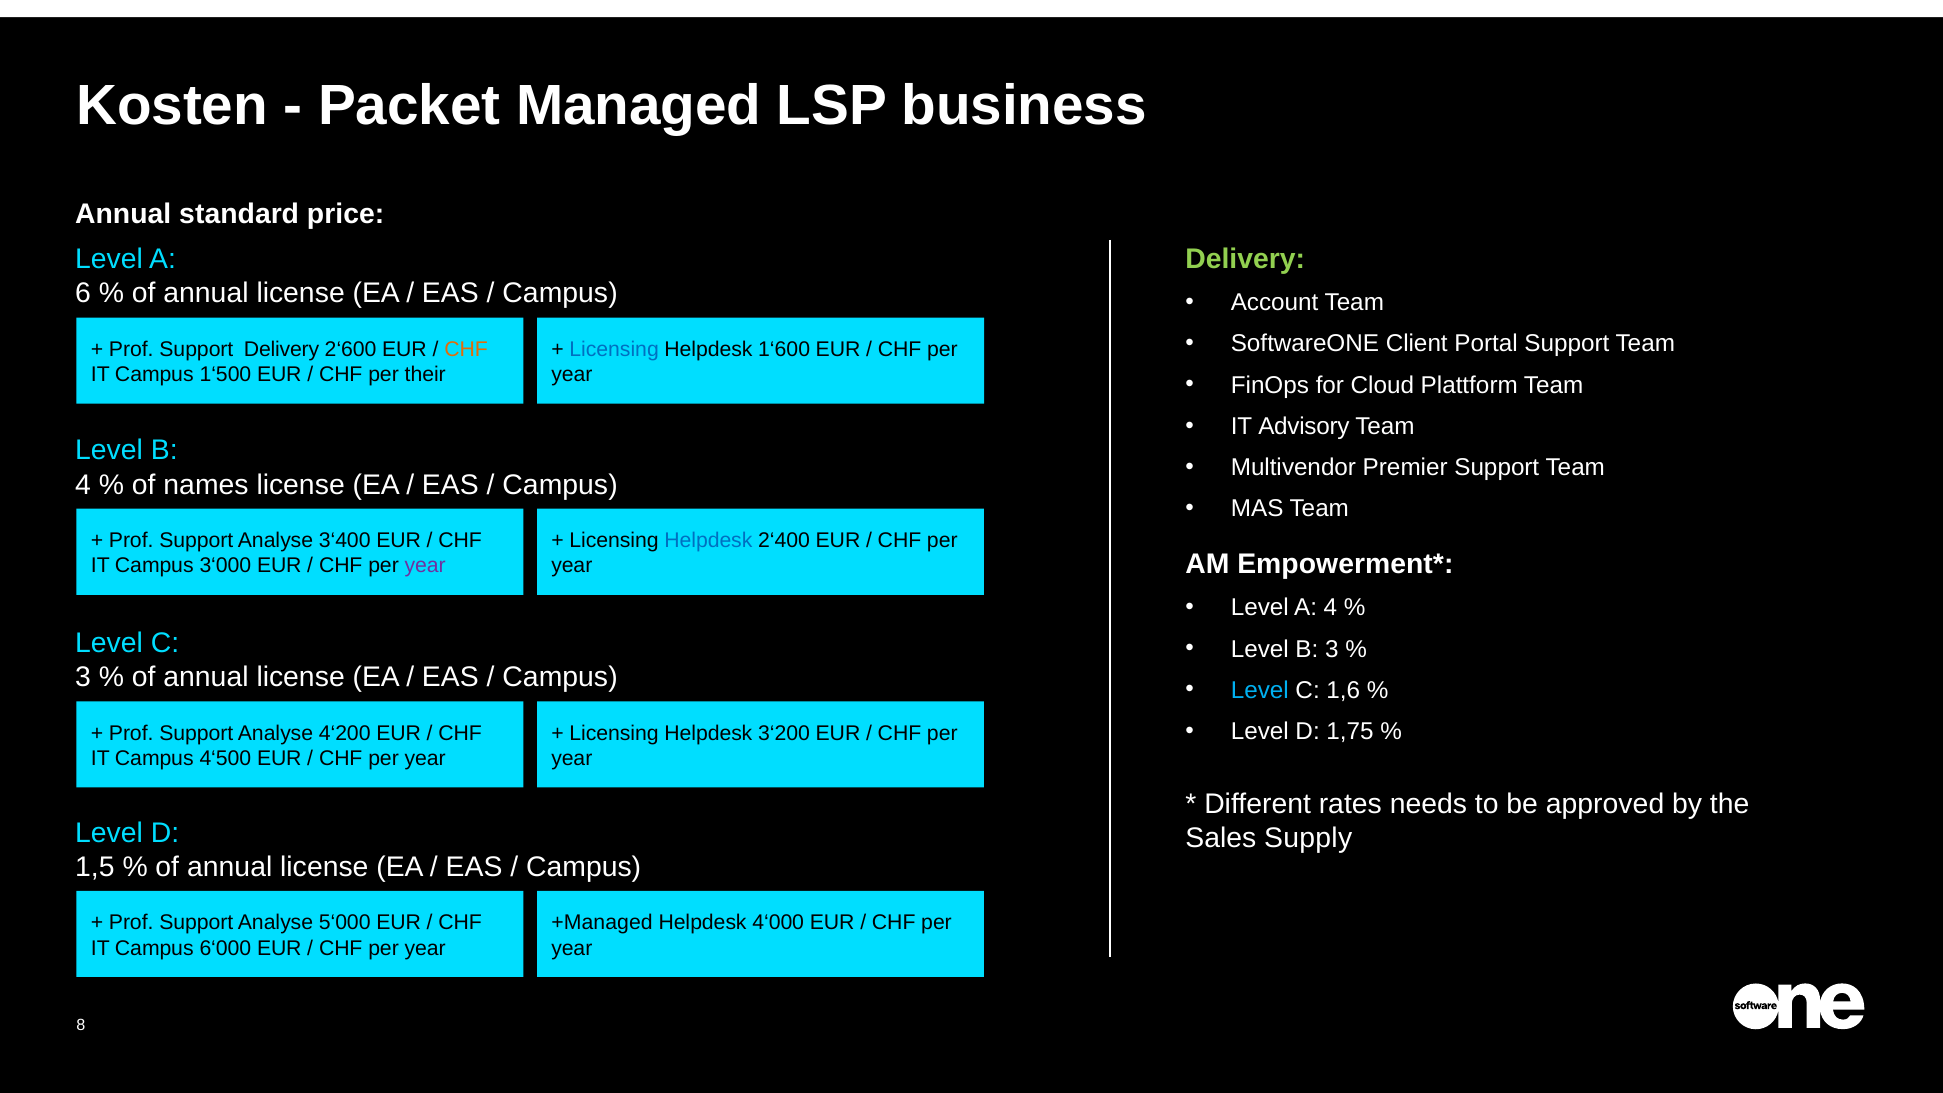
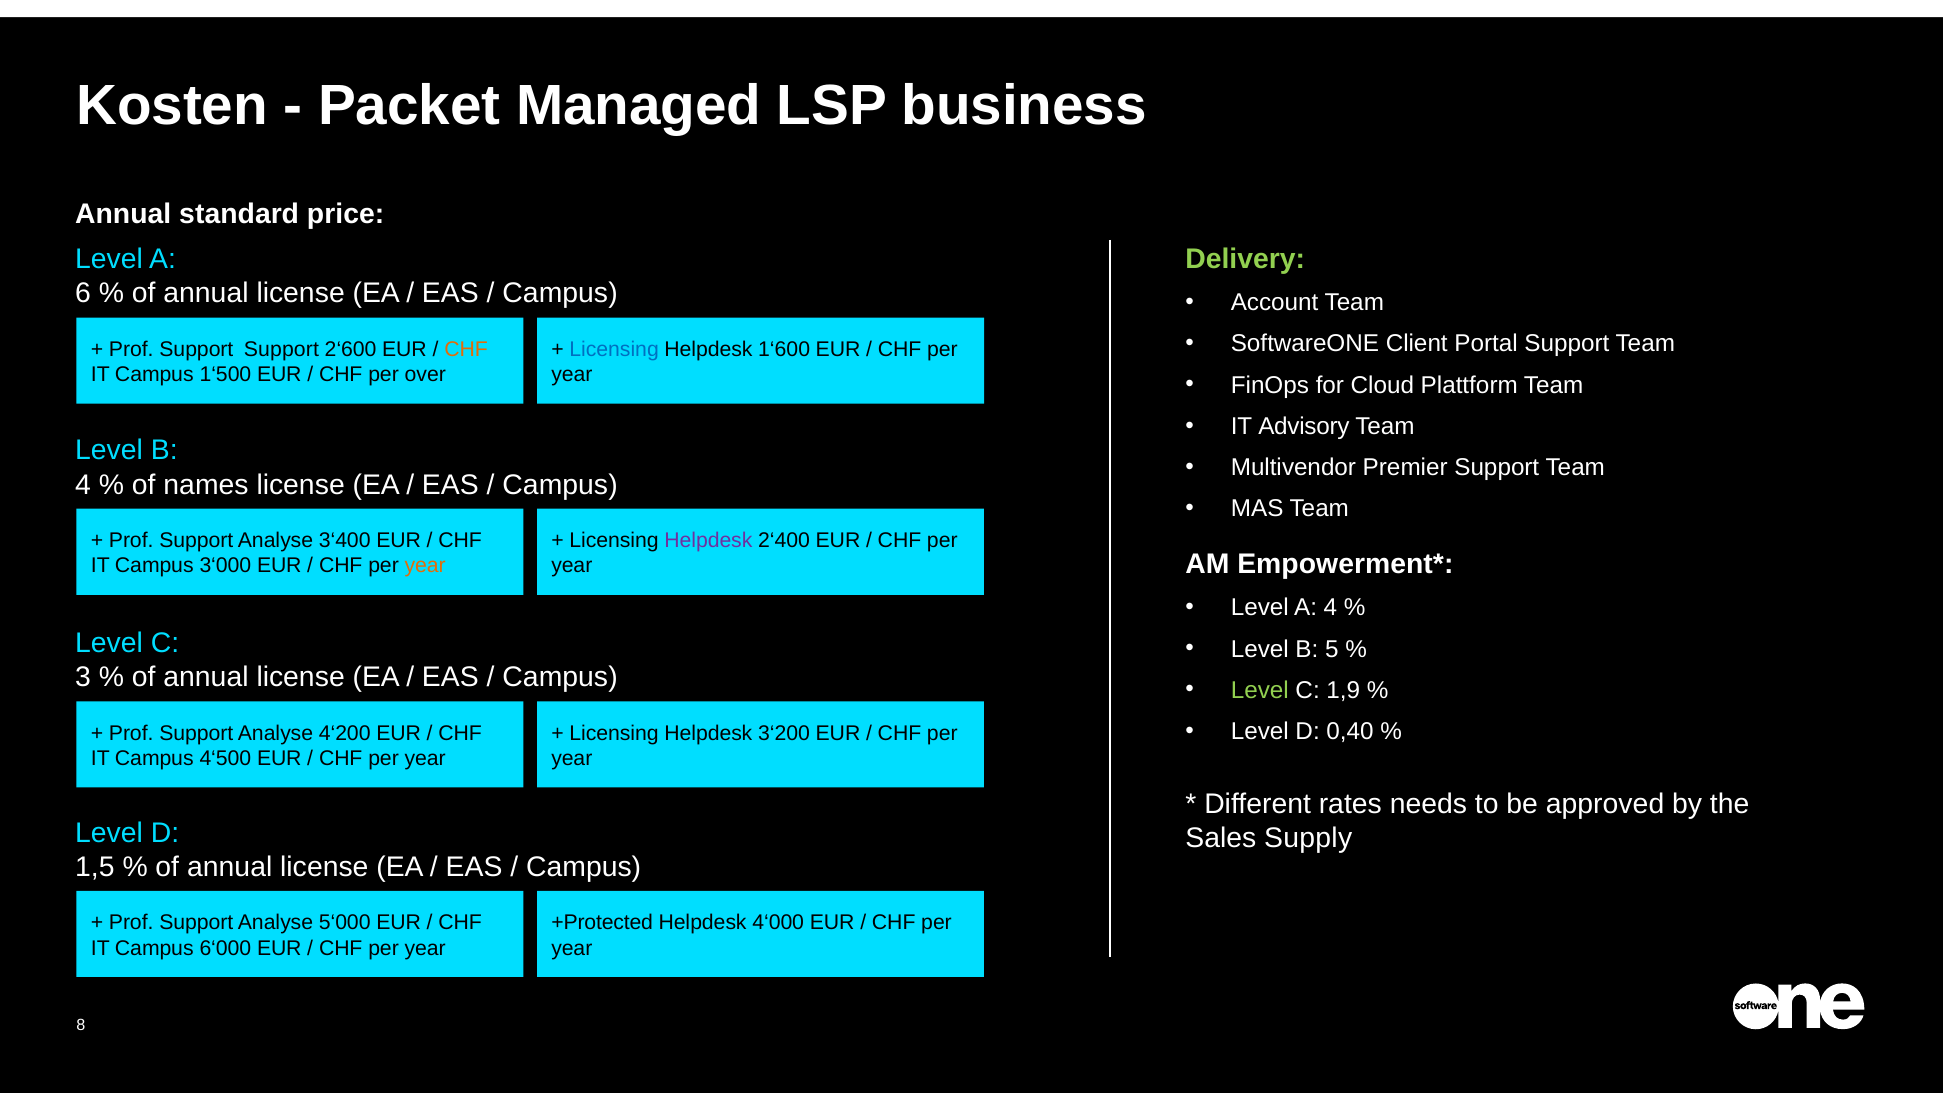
Support Delivery: Delivery -> Support
their: their -> over
Helpdesk at (708, 540) colour: blue -> purple
year at (425, 566) colour: purple -> orange
B 3: 3 -> 5
Level at (1260, 690) colour: light blue -> light green
1,6: 1,6 -> 1,9
1,75: 1,75 -> 0,40
+Managed: +Managed -> +Protected
